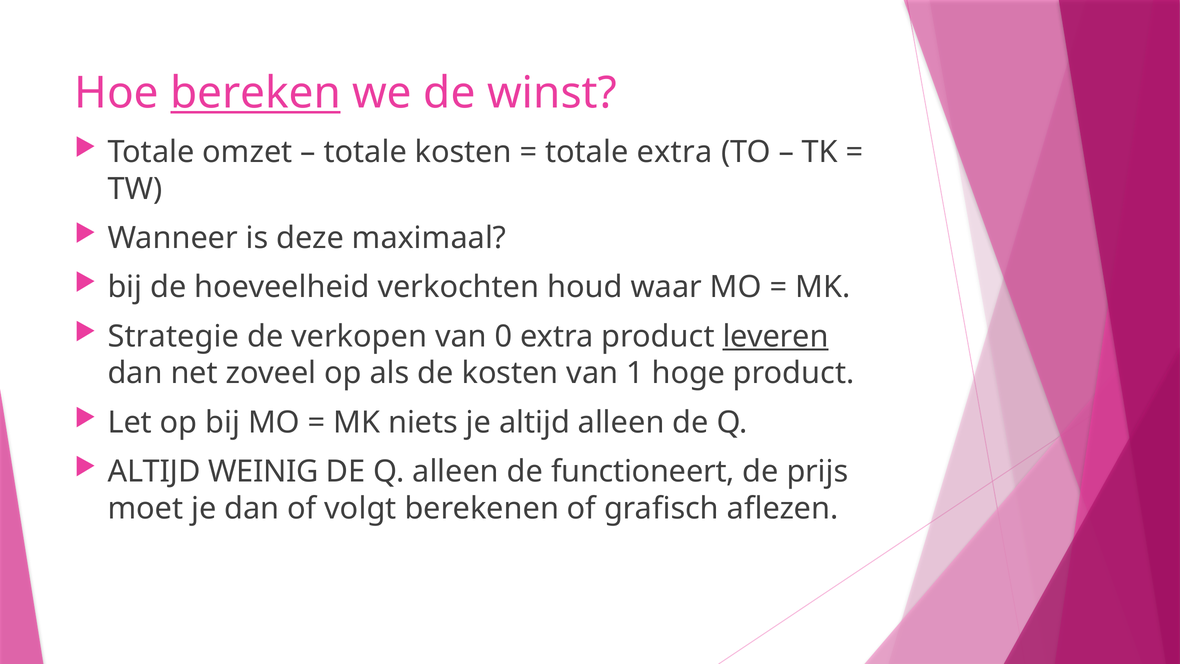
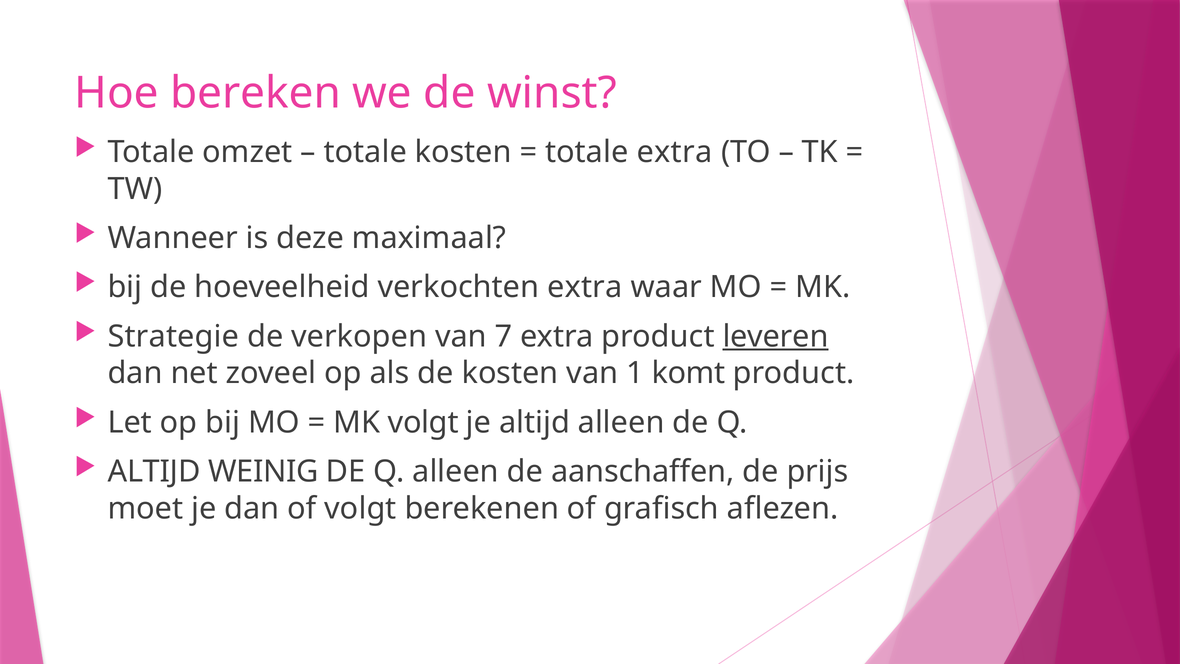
bereken underline: present -> none
verkochten houd: houd -> extra
0: 0 -> 7
hoge: hoge -> komt
MK niets: niets -> volgt
functioneert: functioneert -> aanschaffen
